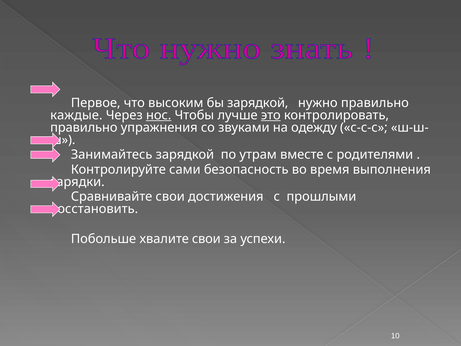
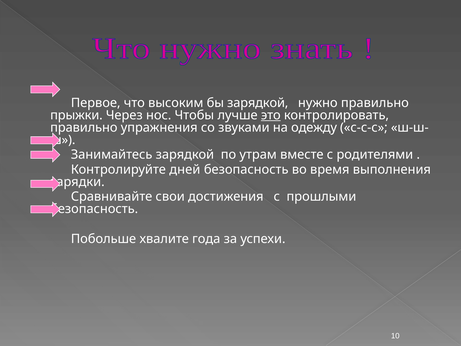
каждые: каждые -> прыжки
нос underline: present -> none
сами: сами -> дней
восстановить at (94, 209): восстановить -> безопасность
хвалите свои: свои -> года
